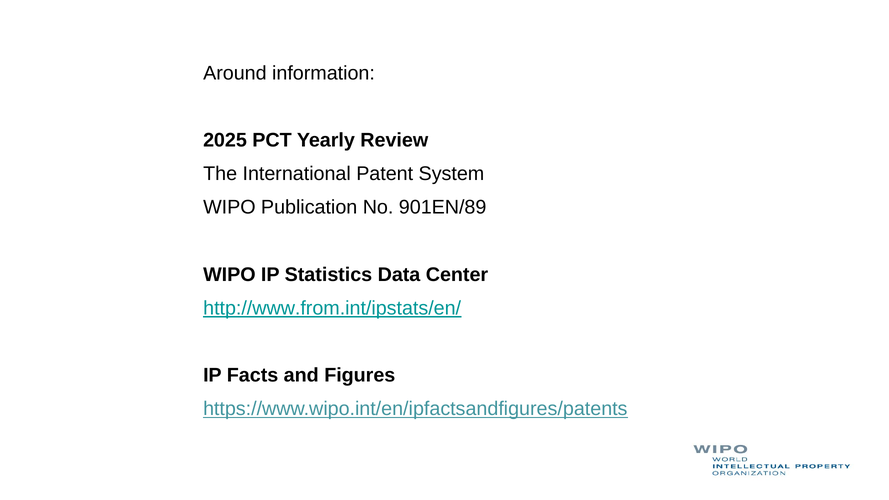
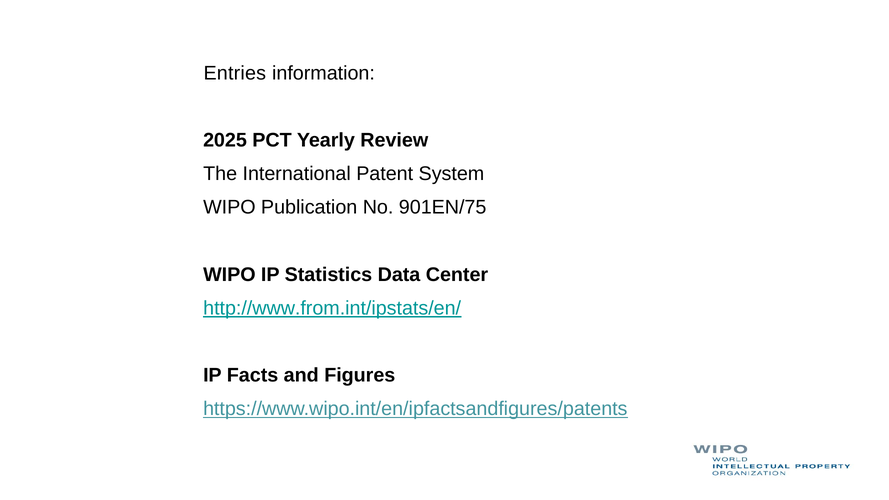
Around: Around -> Entries
901EN/89: 901EN/89 -> 901EN/75
